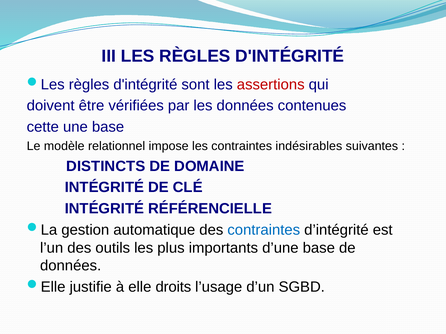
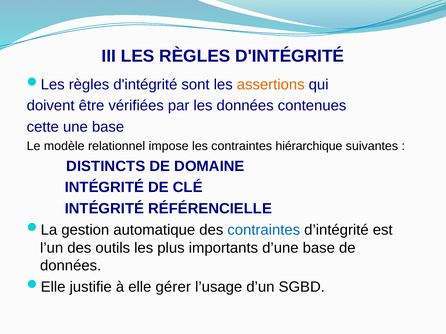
assertions colour: red -> orange
indésirables: indésirables -> hiérarchique
droits: droits -> gérer
